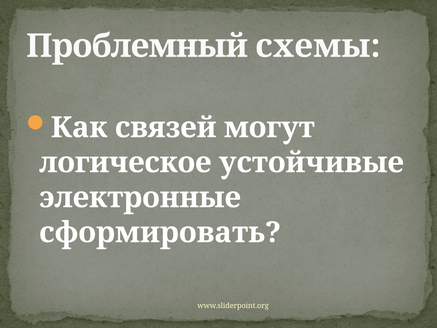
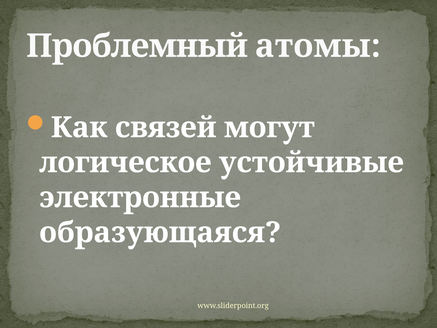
схемы: схемы -> атомы
сформировать: сформировать -> образующаяся
